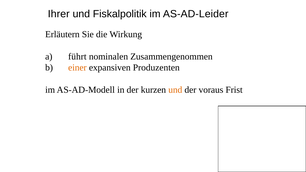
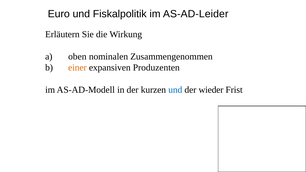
Ihrer: Ihrer -> Euro
führt: führt -> oben
und at (175, 90) colour: orange -> blue
voraus: voraus -> wieder
